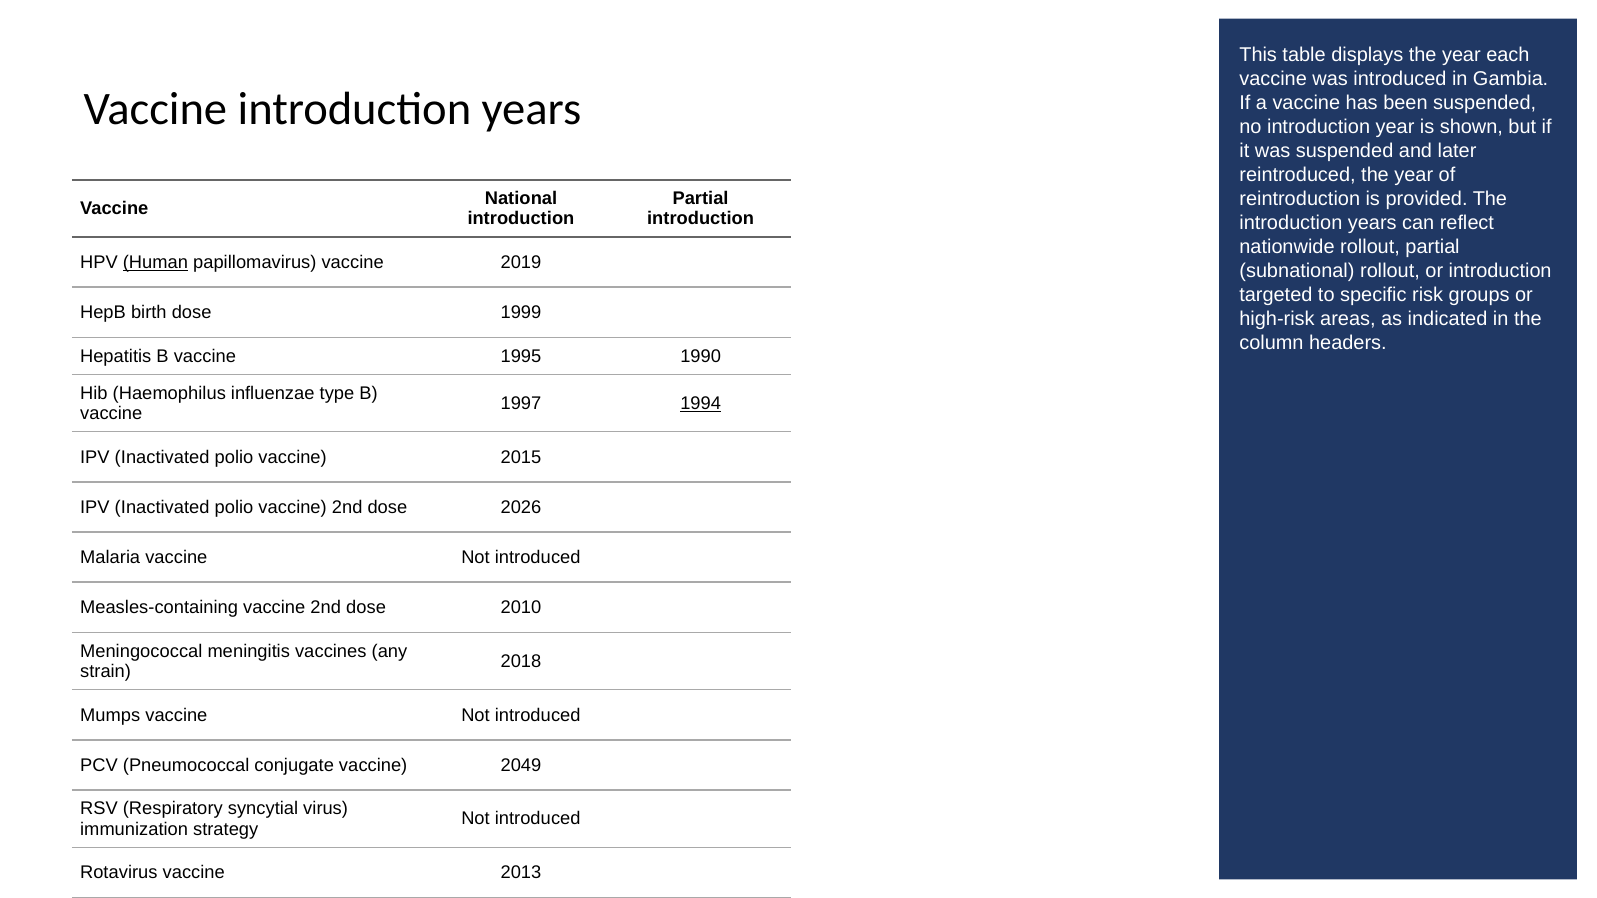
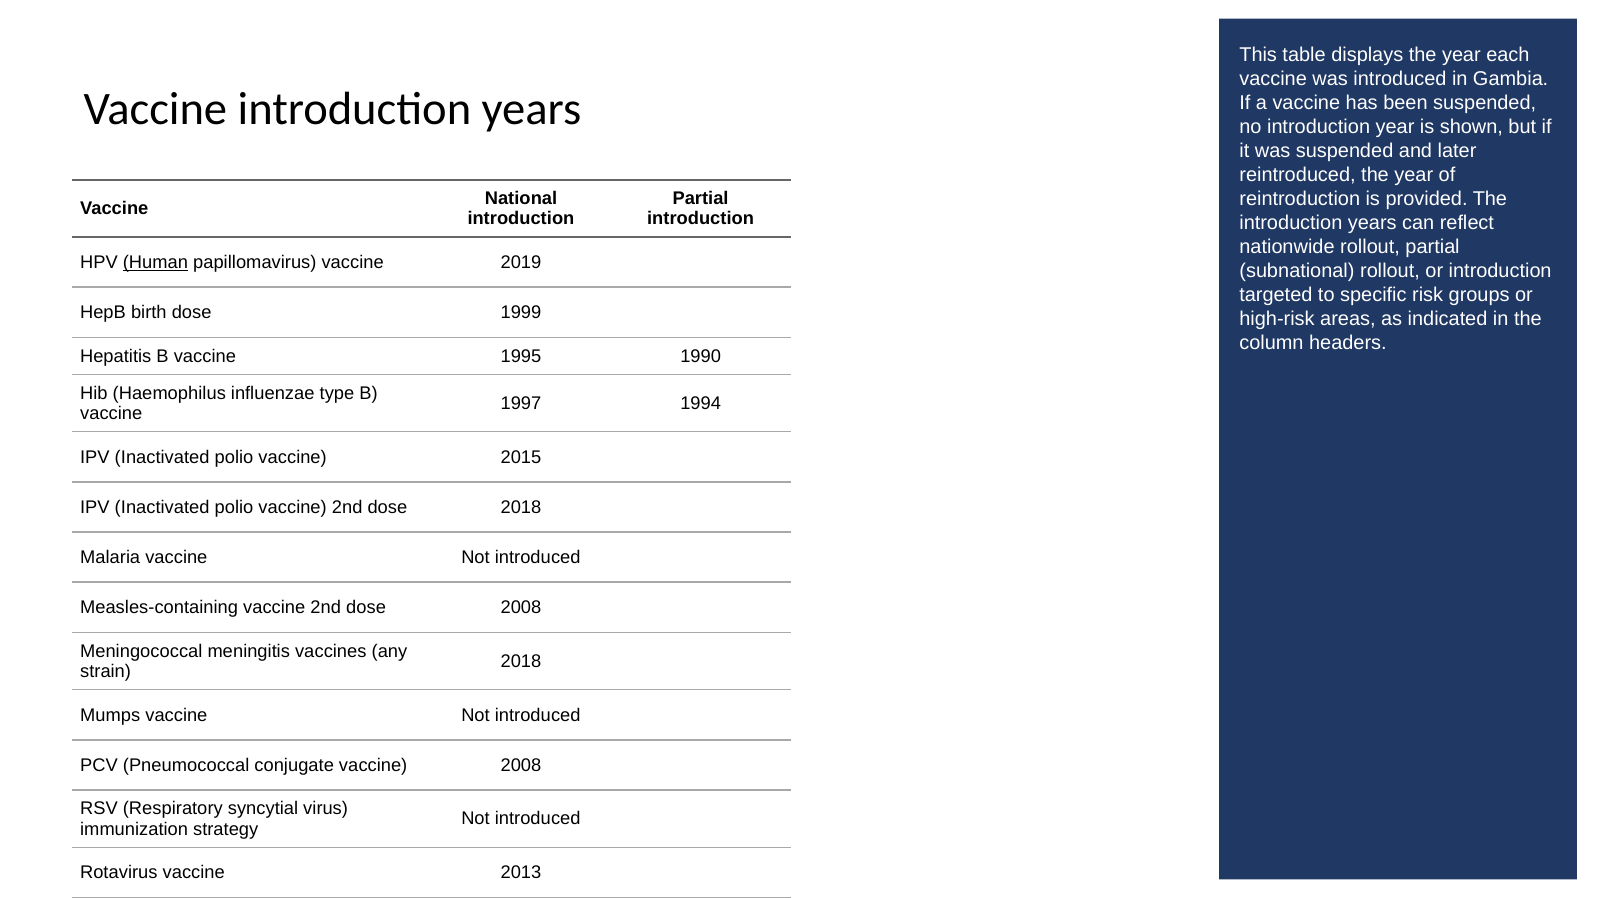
1994 underline: present -> none
dose 2026: 2026 -> 2018
dose 2010: 2010 -> 2008
vaccine 2049: 2049 -> 2008
